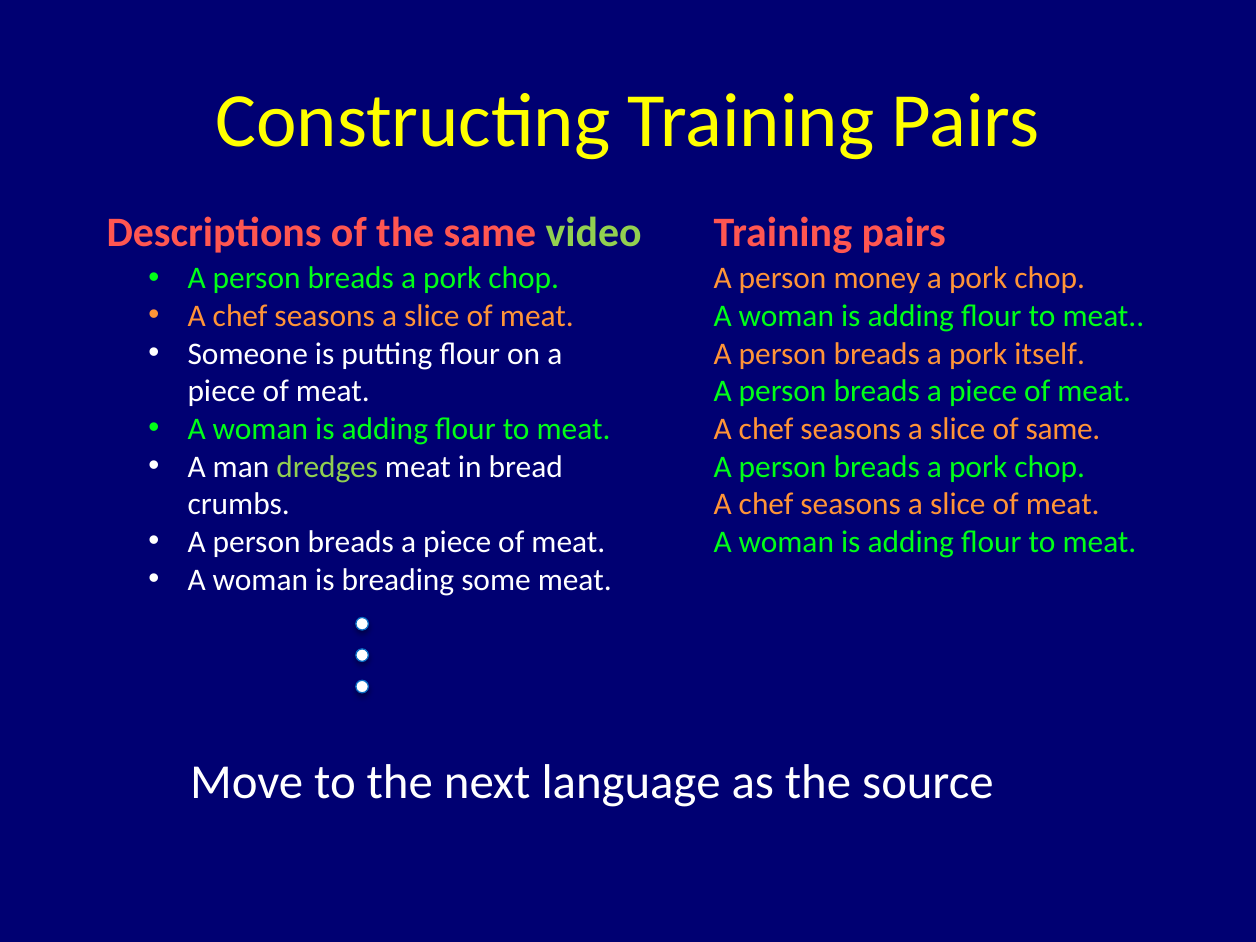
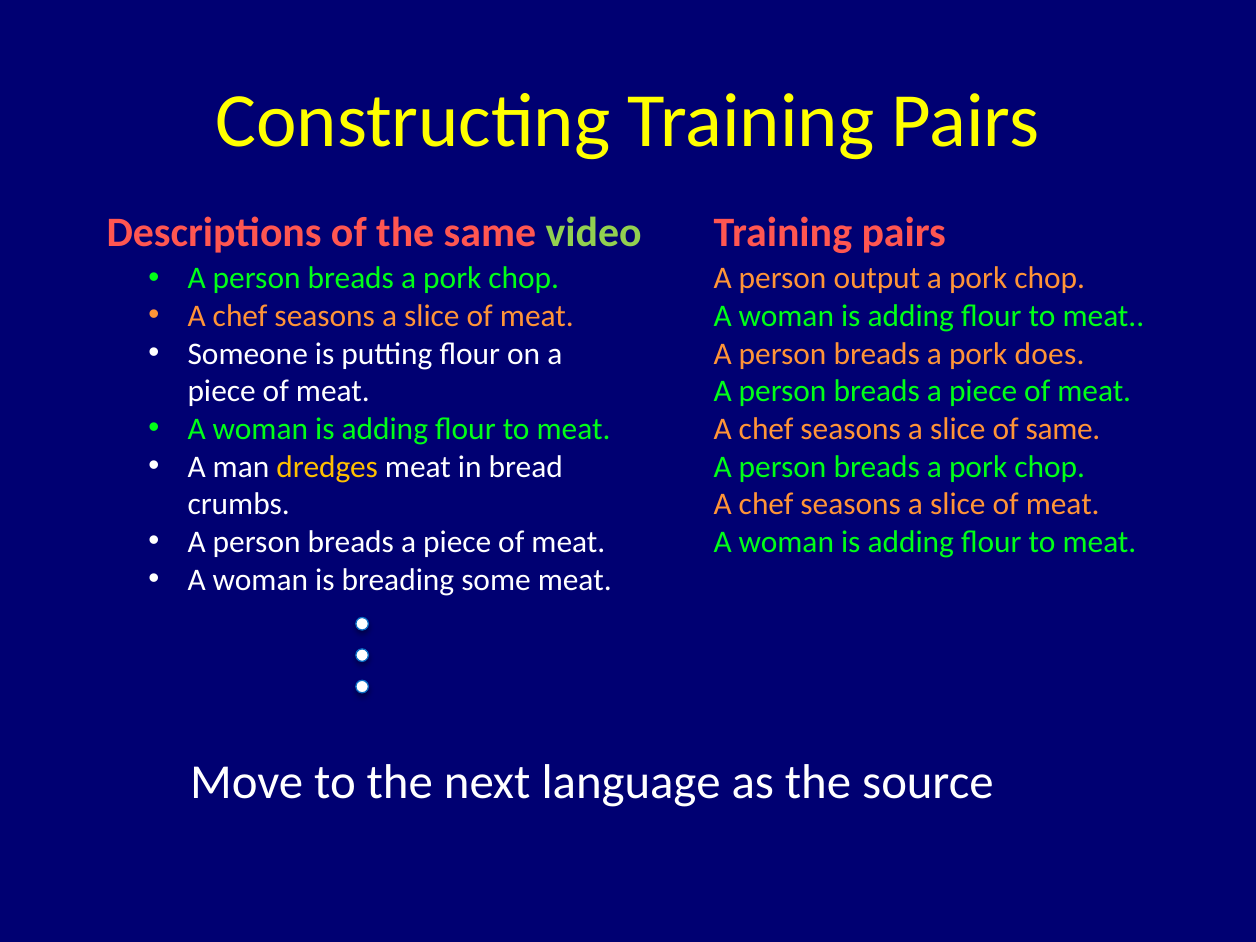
money: money -> output
itself: itself -> does
dredges colour: light green -> yellow
